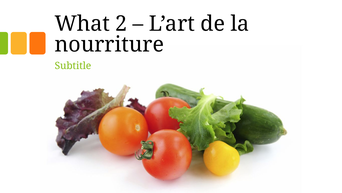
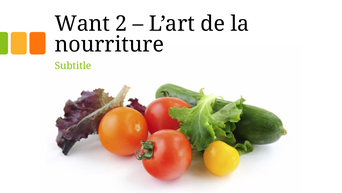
What: What -> Want
